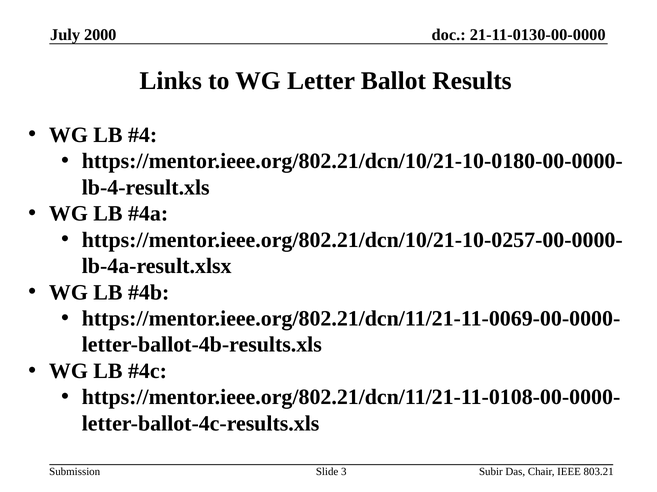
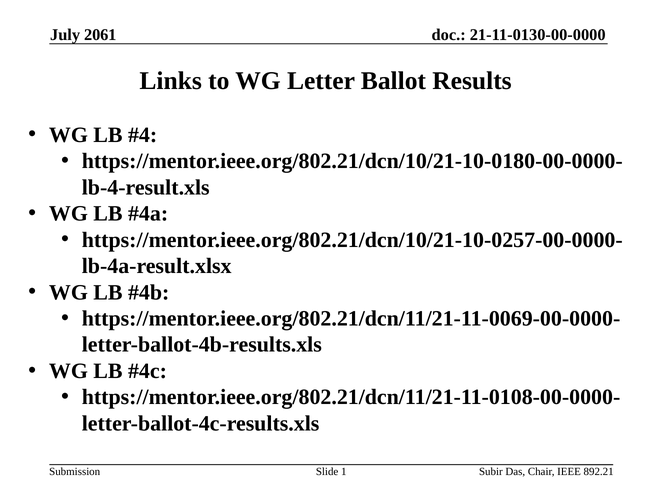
2000: 2000 -> 2061
3: 3 -> 1
803.21: 803.21 -> 892.21
